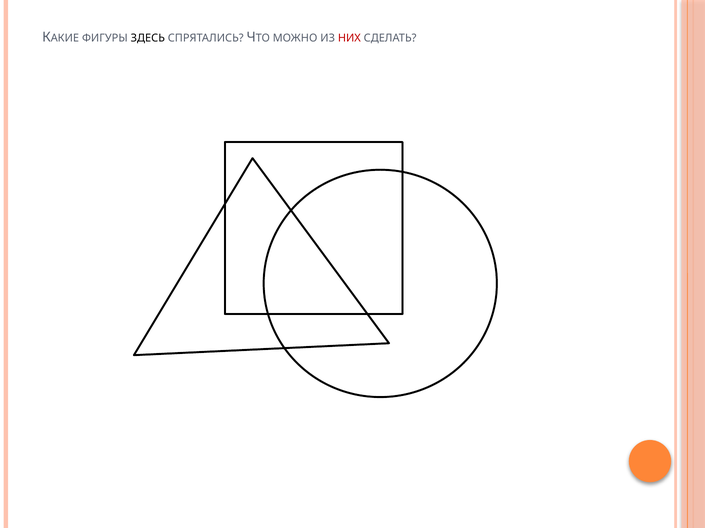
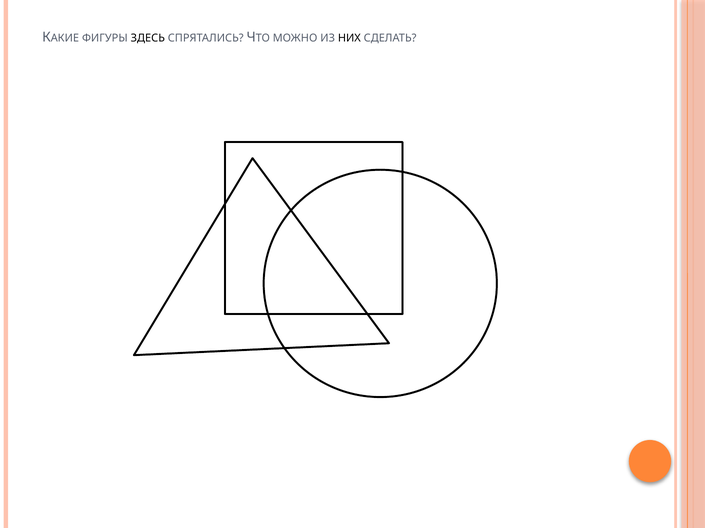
НИХ colour: red -> black
